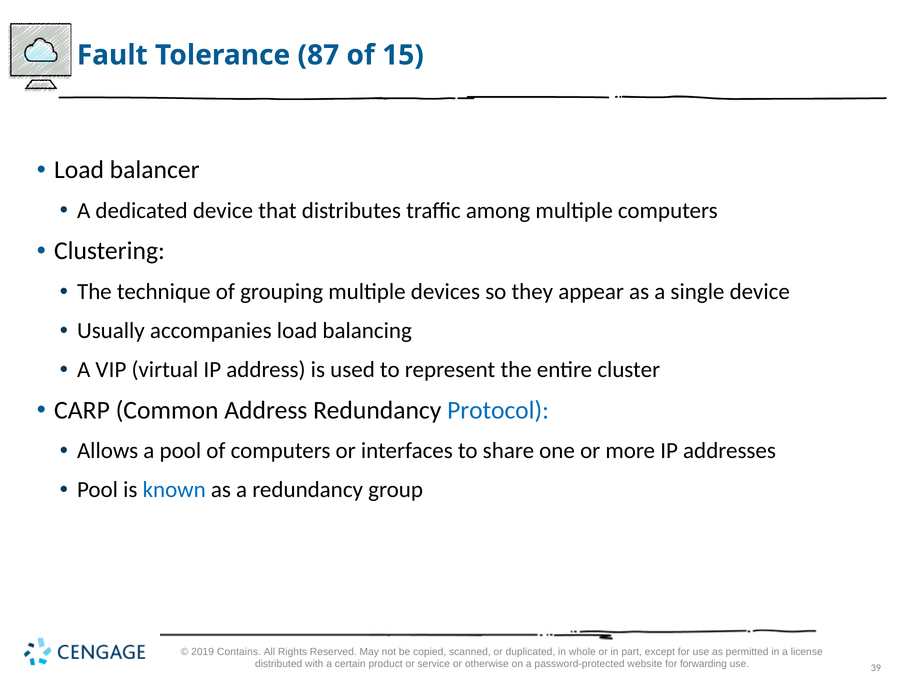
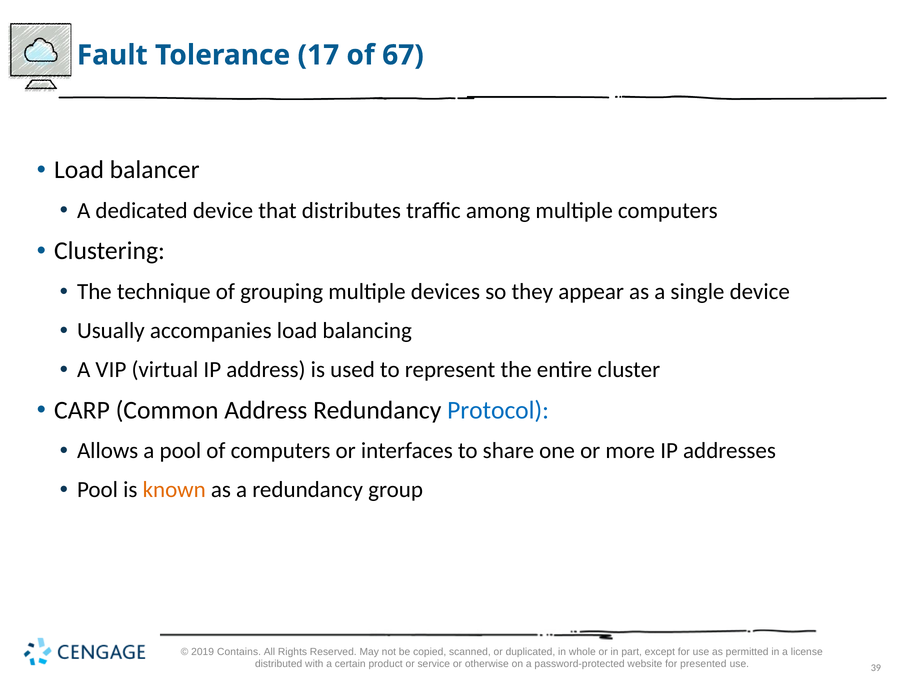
87: 87 -> 17
15: 15 -> 67
known colour: blue -> orange
forwarding: forwarding -> presented
